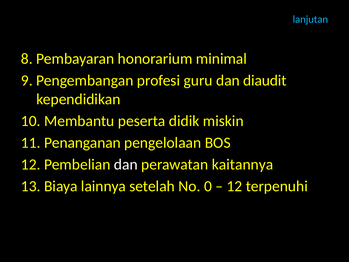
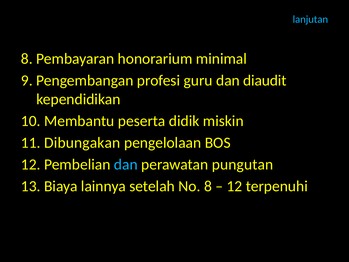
Penanganan: Penanganan -> Dibungakan
dan at (126, 164) colour: white -> light blue
kaitannya: kaitannya -> pungutan
No 0: 0 -> 8
